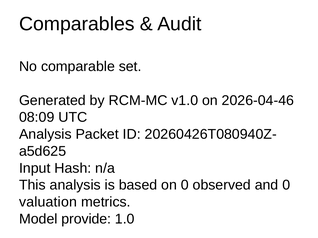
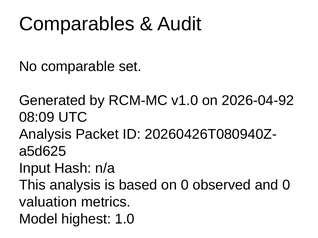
2026-04-46: 2026-04-46 -> 2026-04-92
provide: provide -> highest
